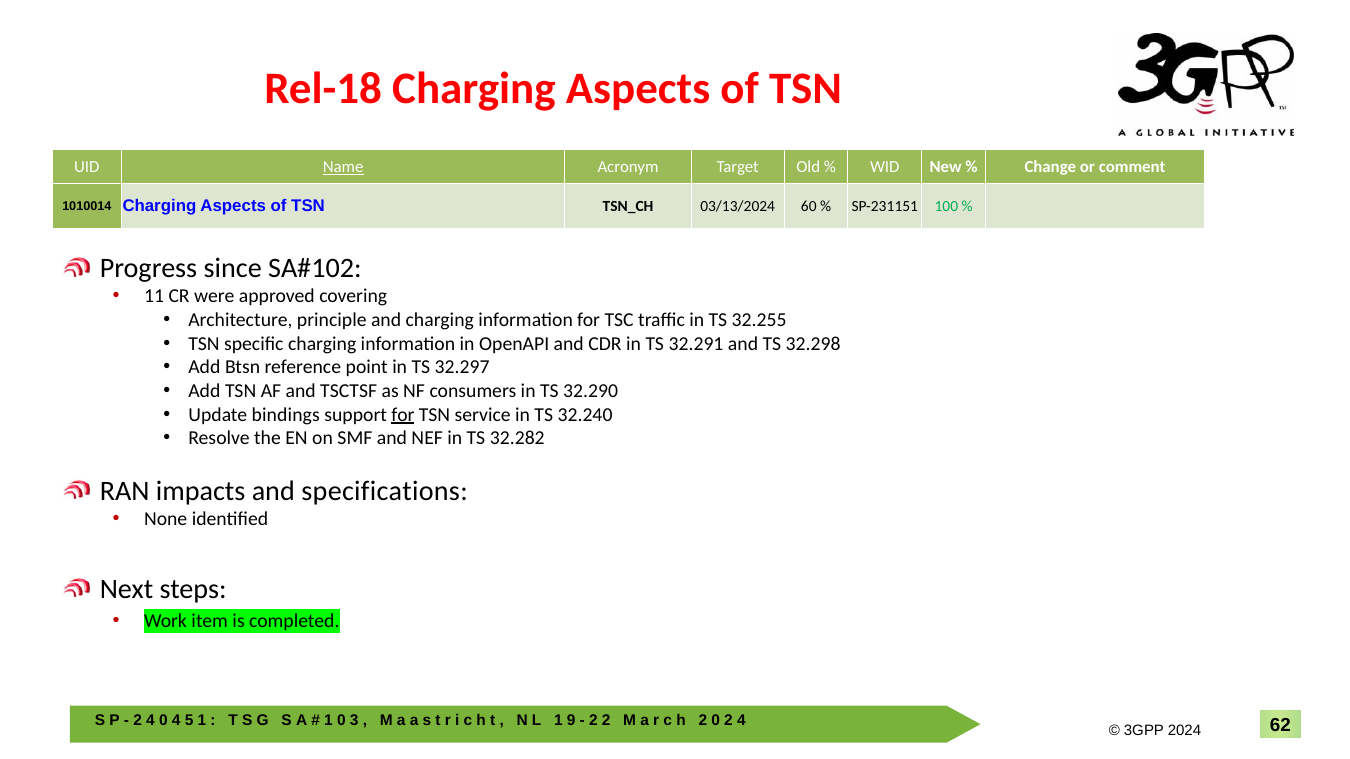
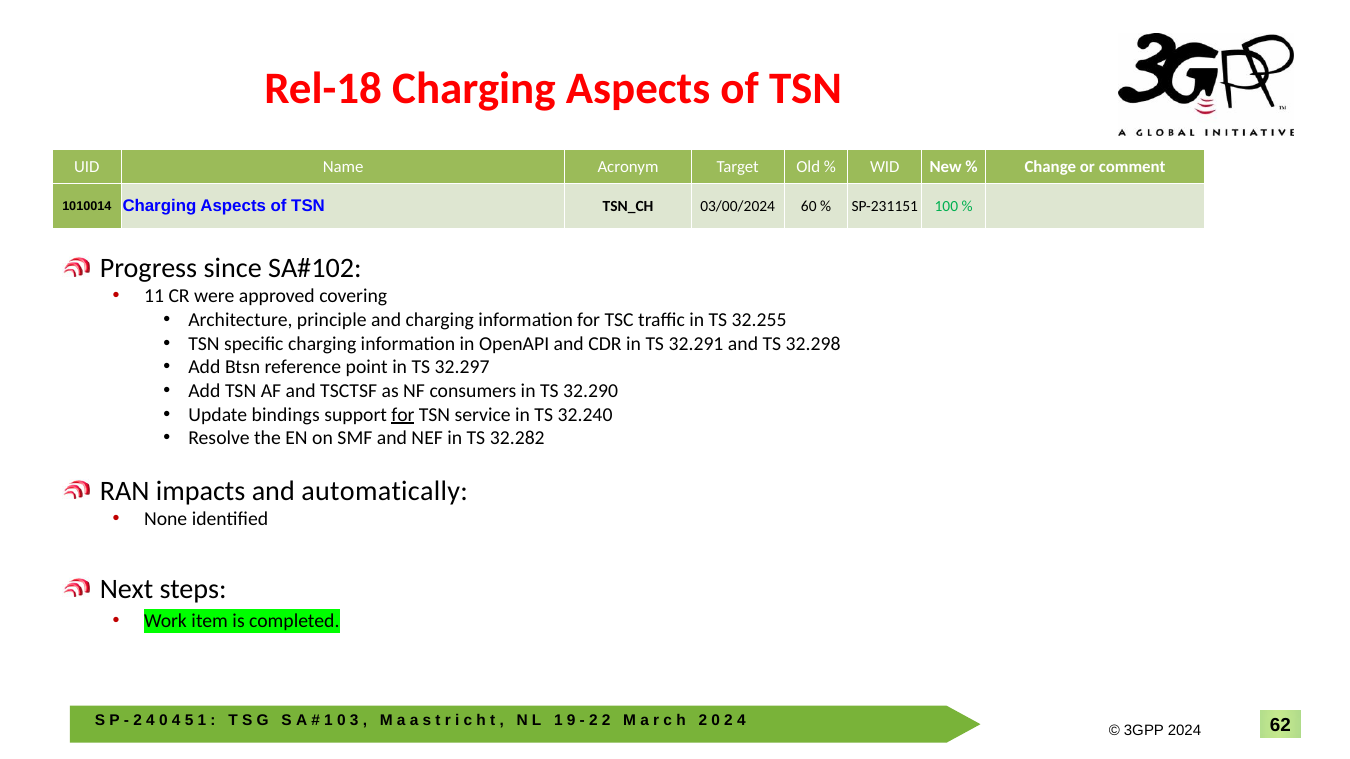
Name underline: present -> none
03/13/2024: 03/13/2024 -> 03/00/2024
specifications: specifications -> automatically
